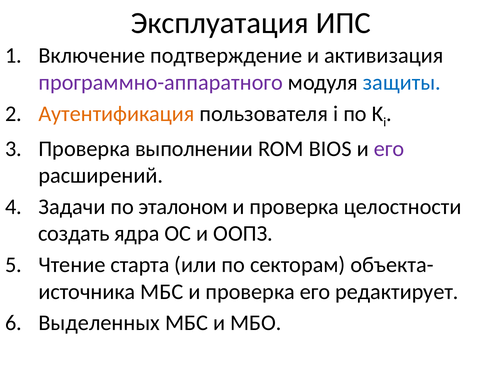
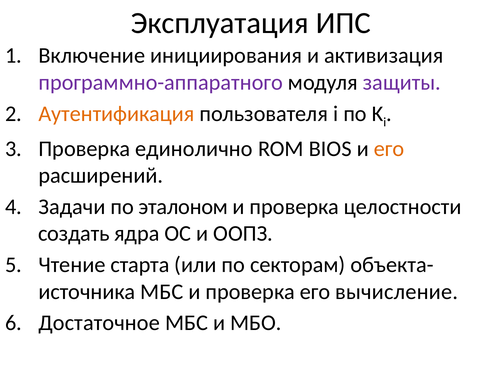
подтверждение: подтверждение -> инициирования
защиты colour: blue -> purple
выполнении: выполнении -> единолично
его at (389, 148) colour: purple -> orange
редактирует: редактирует -> вычисление
Выделенных: Выделенных -> Достаточное
